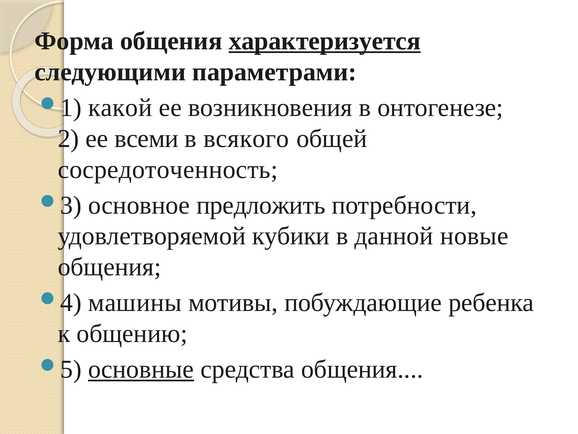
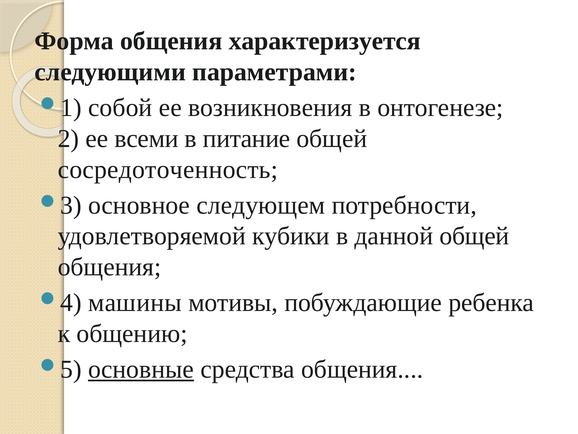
характеризуется underline: present -> none
какой: какой -> собой
всякого: всякого -> питание
предложить: предложить -> следующем
данной новые: новые -> общей
